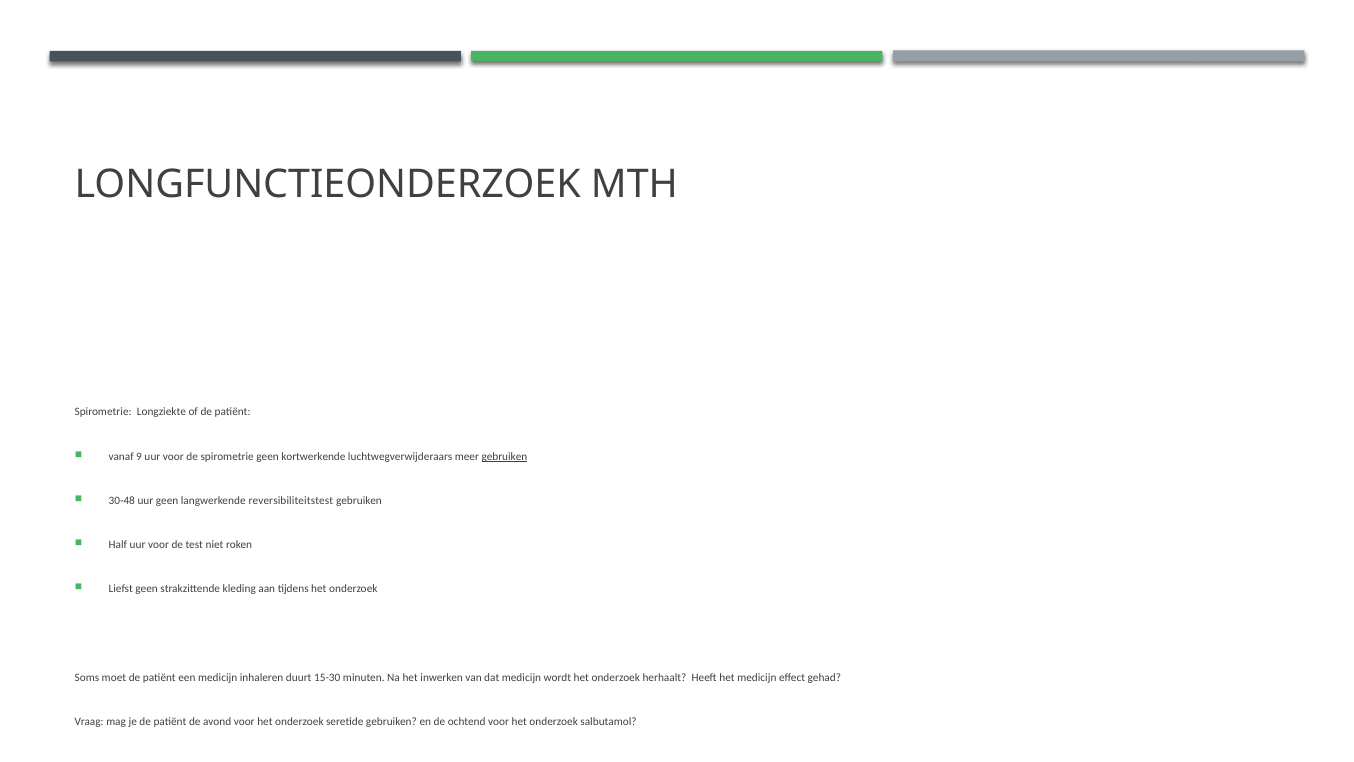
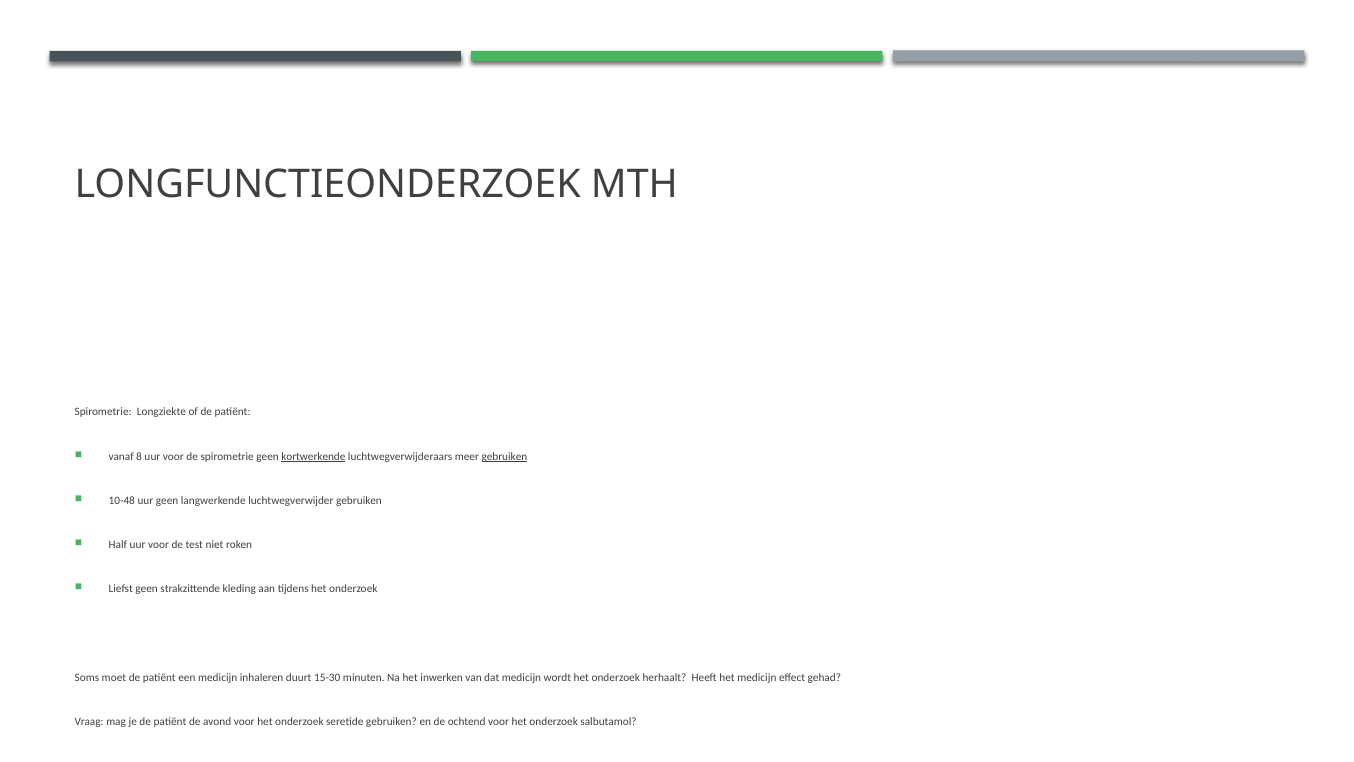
9: 9 -> 8
kortwerkende underline: none -> present
30-48: 30-48 -> 10-48
reversibiliteitstest: reversibiliteitstest -> luchtwegverwijder
